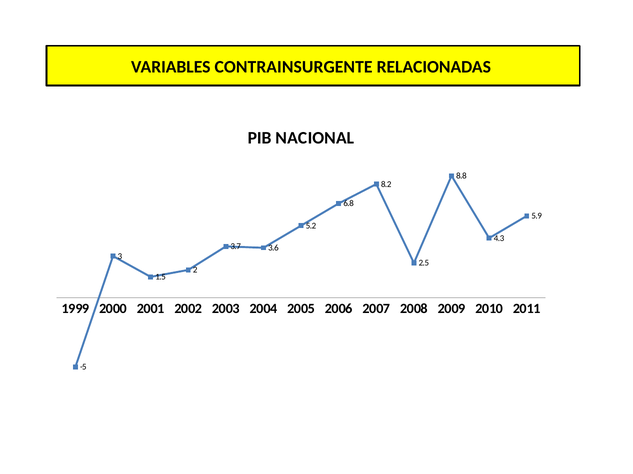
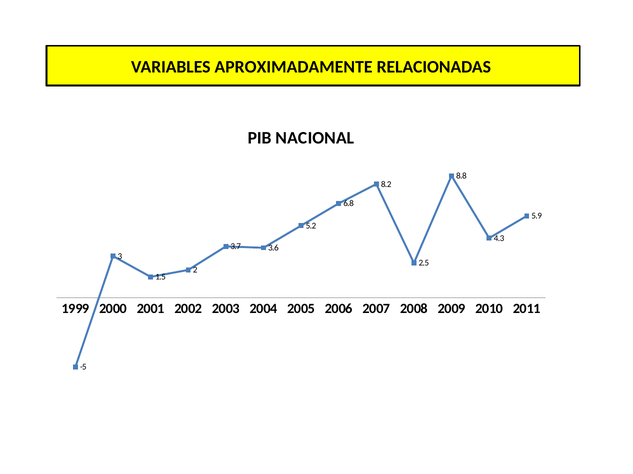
CONTRAINSURGENTE: CONTRAINSURGENTE -> APROXIMADAMENTE
